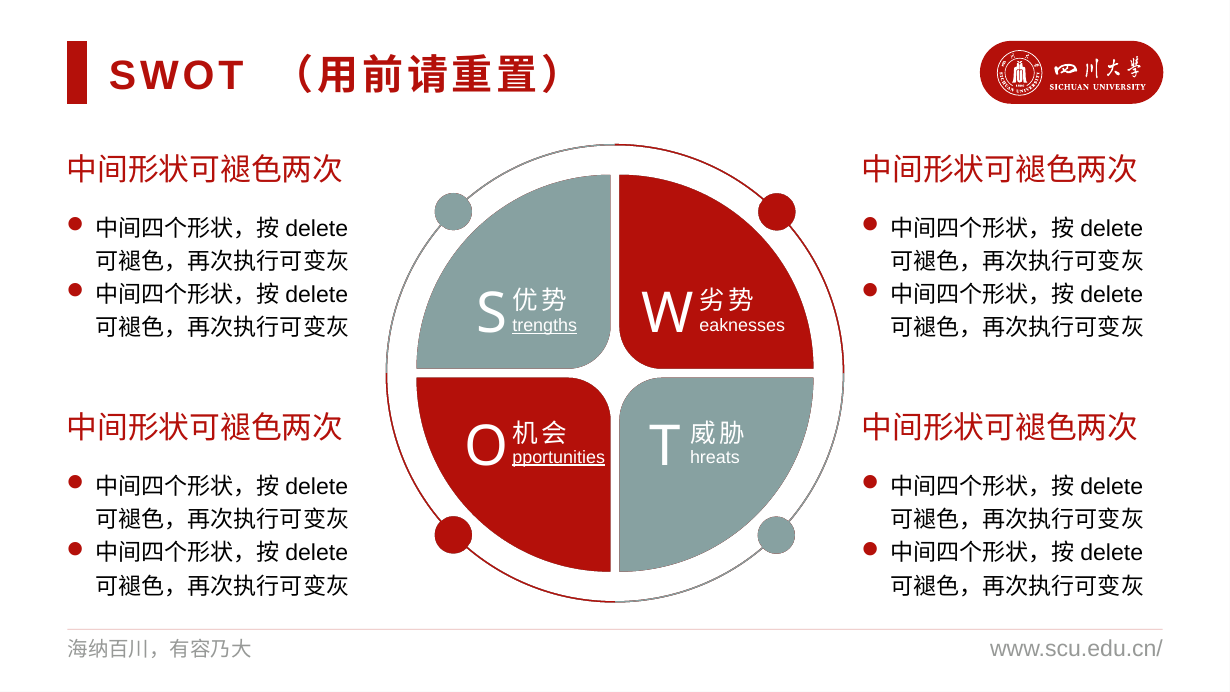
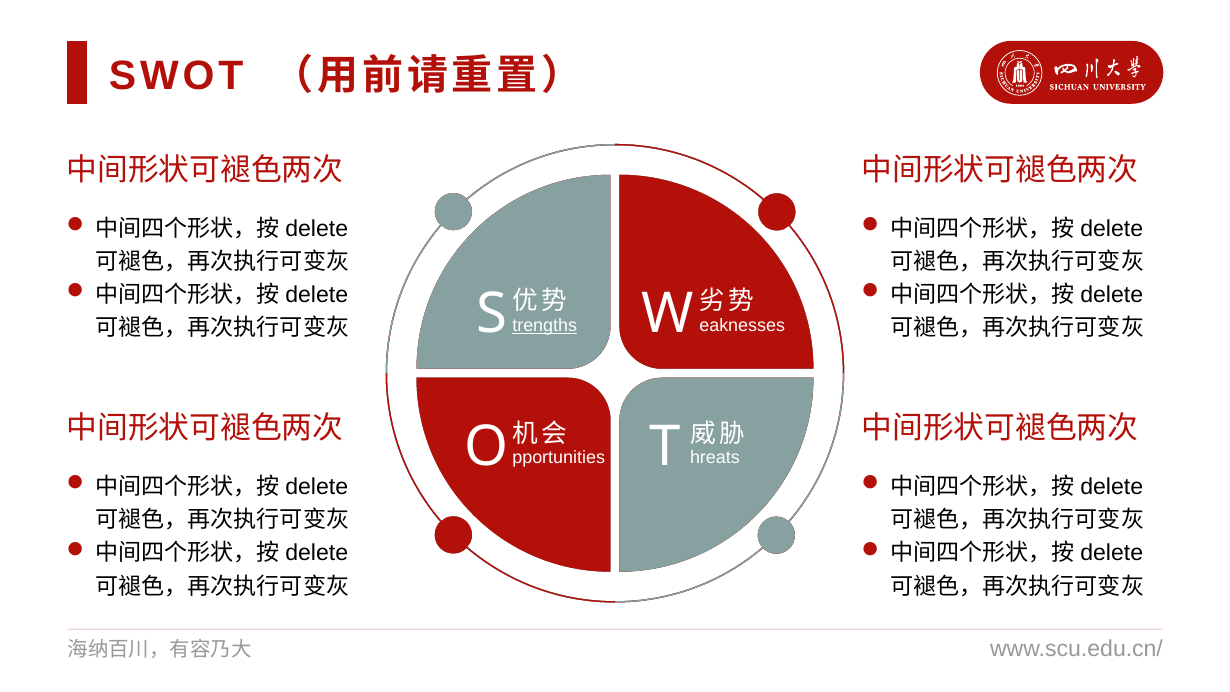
pportunities underline: present -> none
